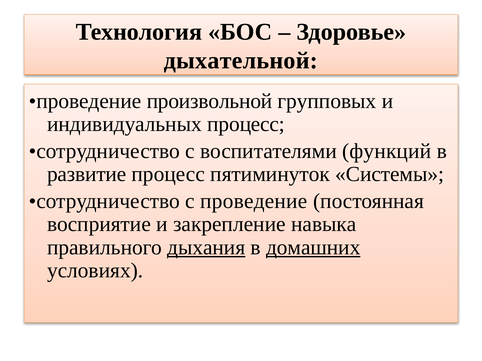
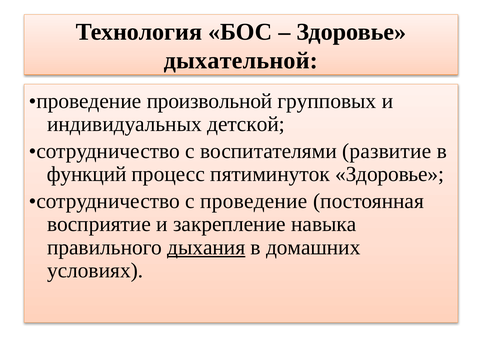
индивидуальных процесс: процесс -> детской
функций: функций -> развитие
развитие: развитие -> функций
пятиминуток Системы: Системы -> Здоровье
домашних underline: present -> none
